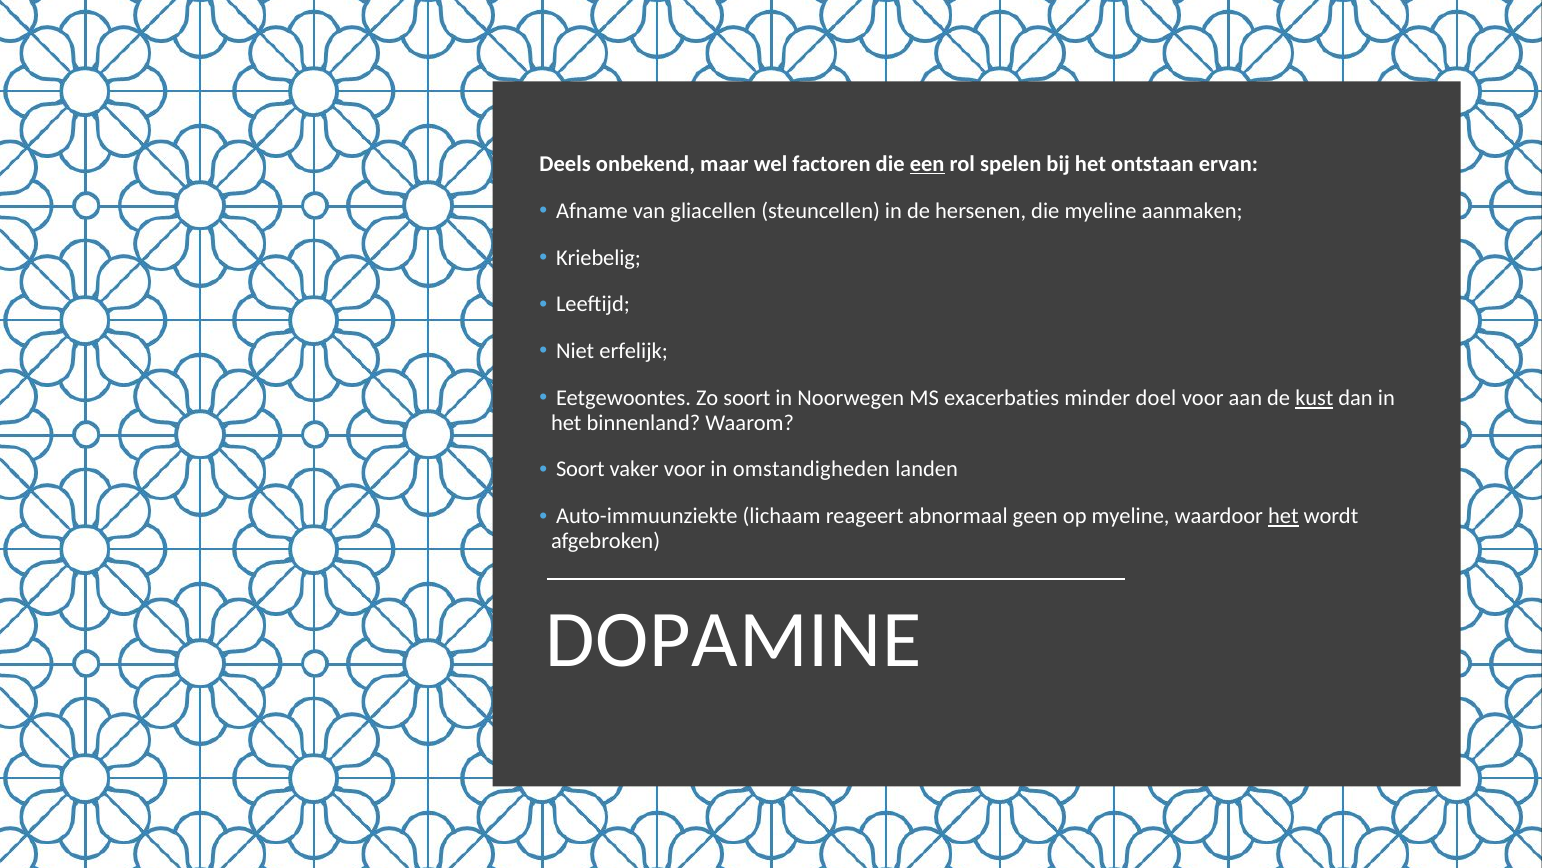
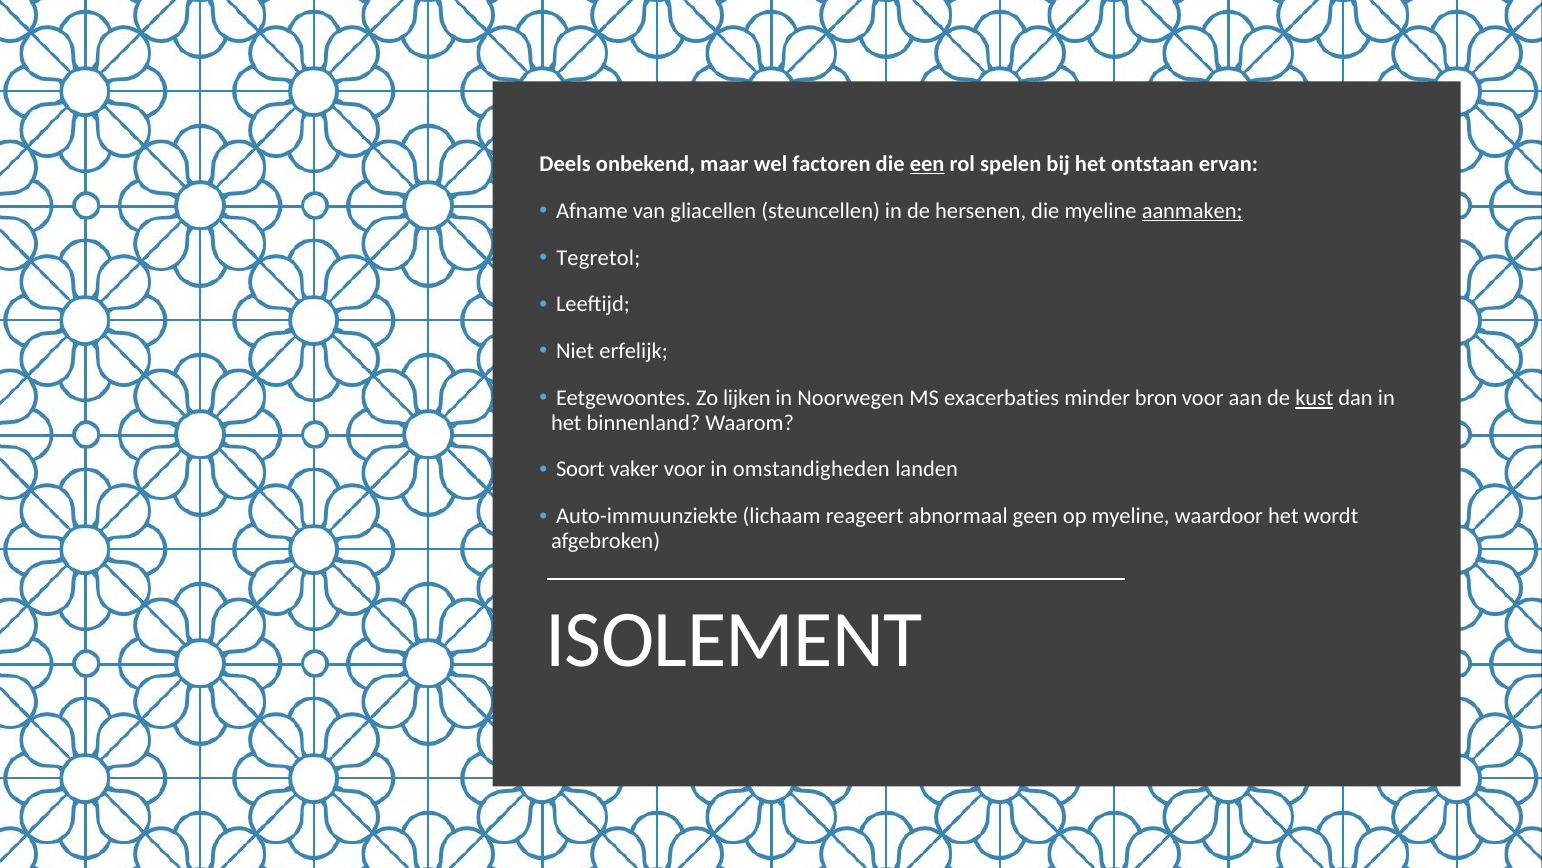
aanmaken underline: none -> present
Kriebelig: Kriebelig -> Tegretol
Zo soort: soort -> lijken
doel: doel -> bron
het at (1283, 516) underline: present -> none
DOPAMINE: DOPAMINE -> ISOLEMENT
